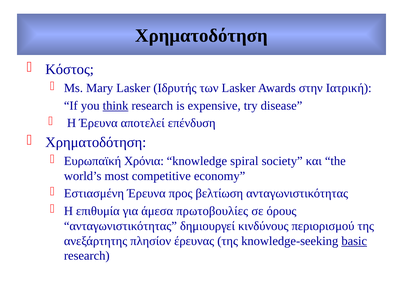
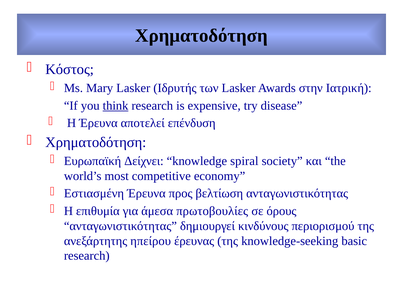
Χρόνια: Χρόνια -> Δείχνει
πλησίον: πλησίον -> ηπείρου
basic underline: present -> none
